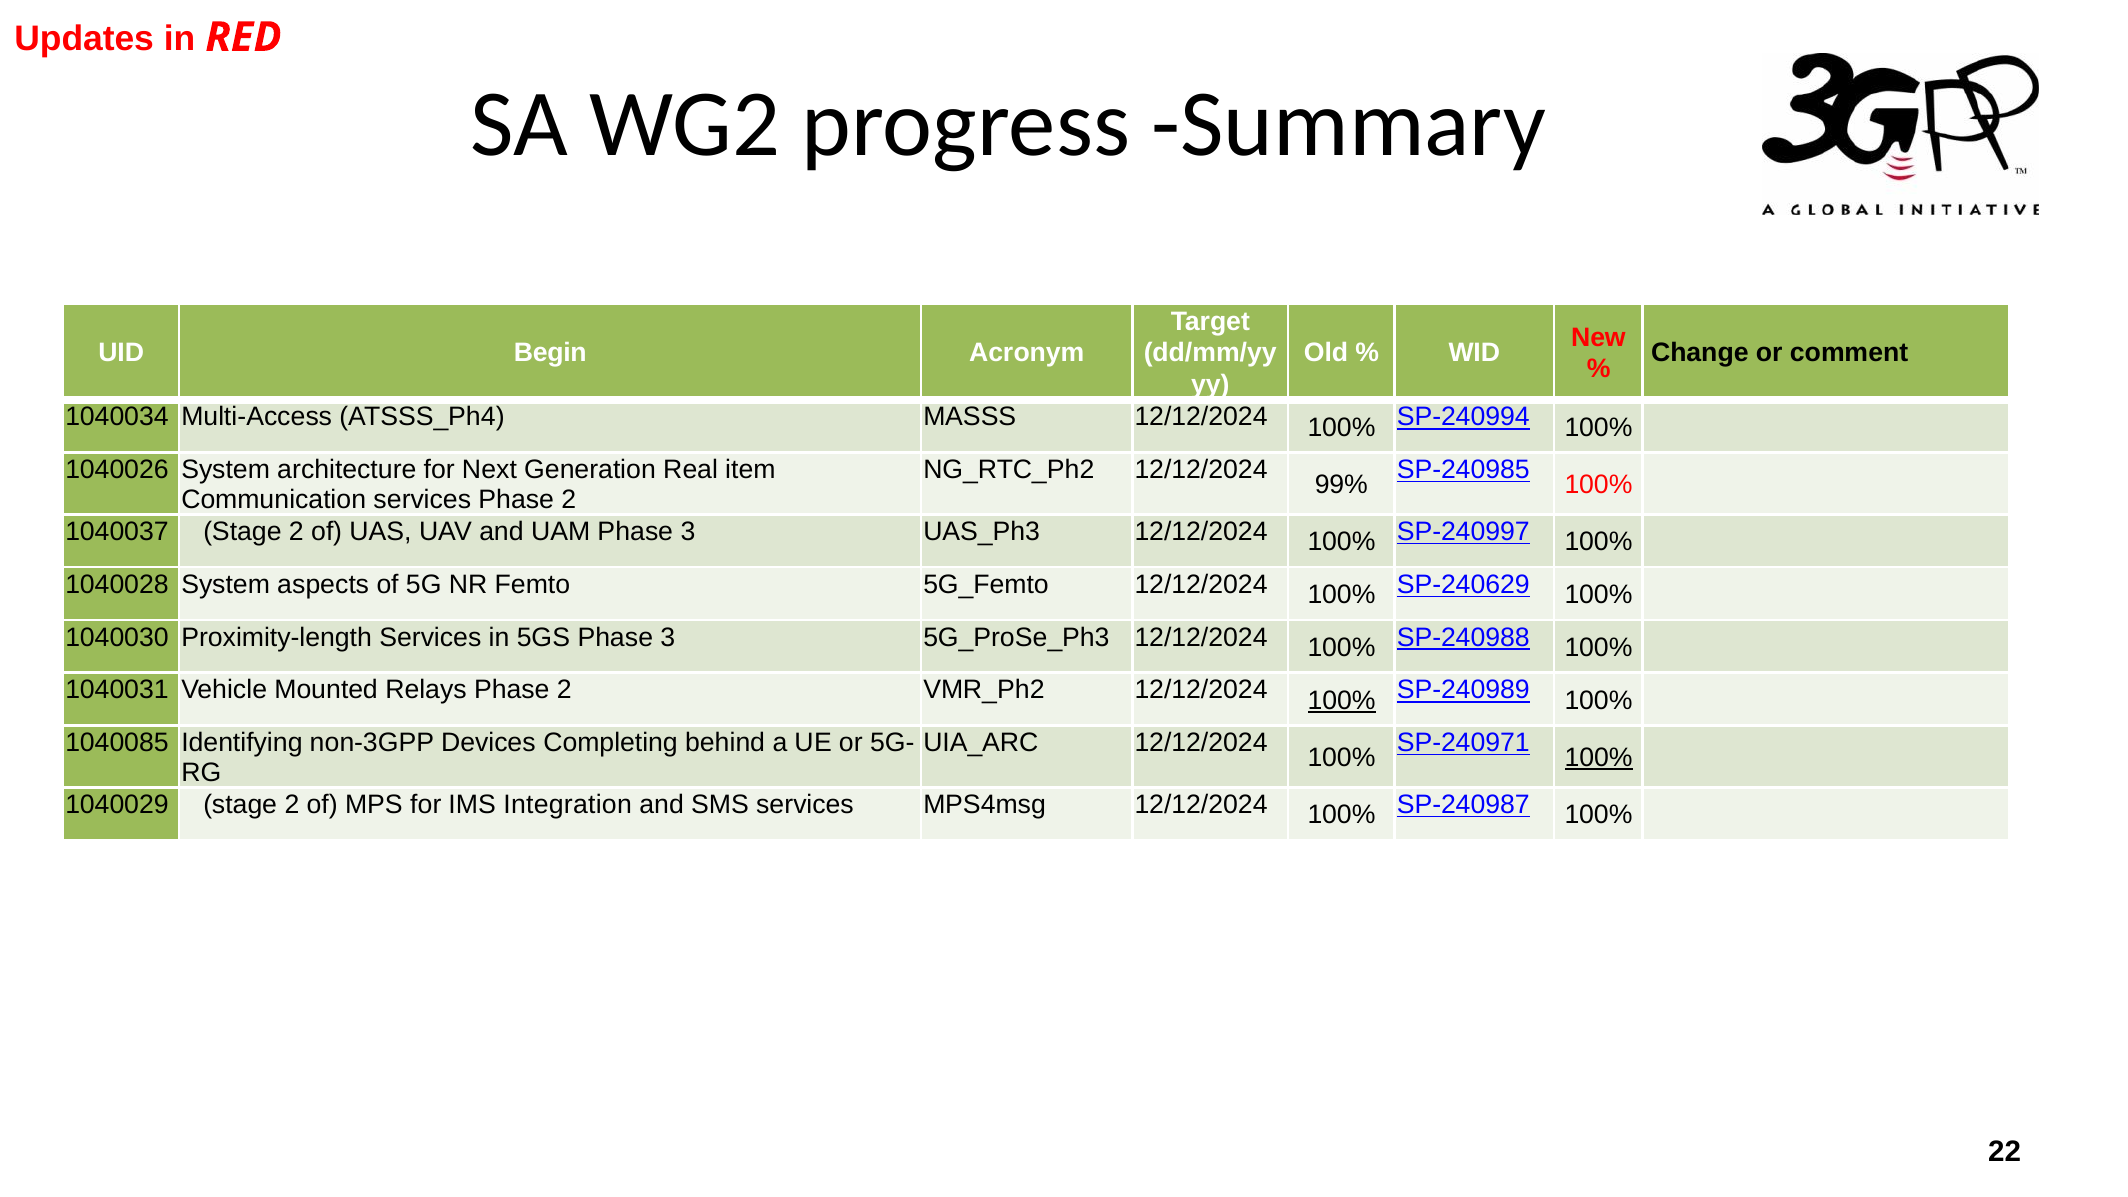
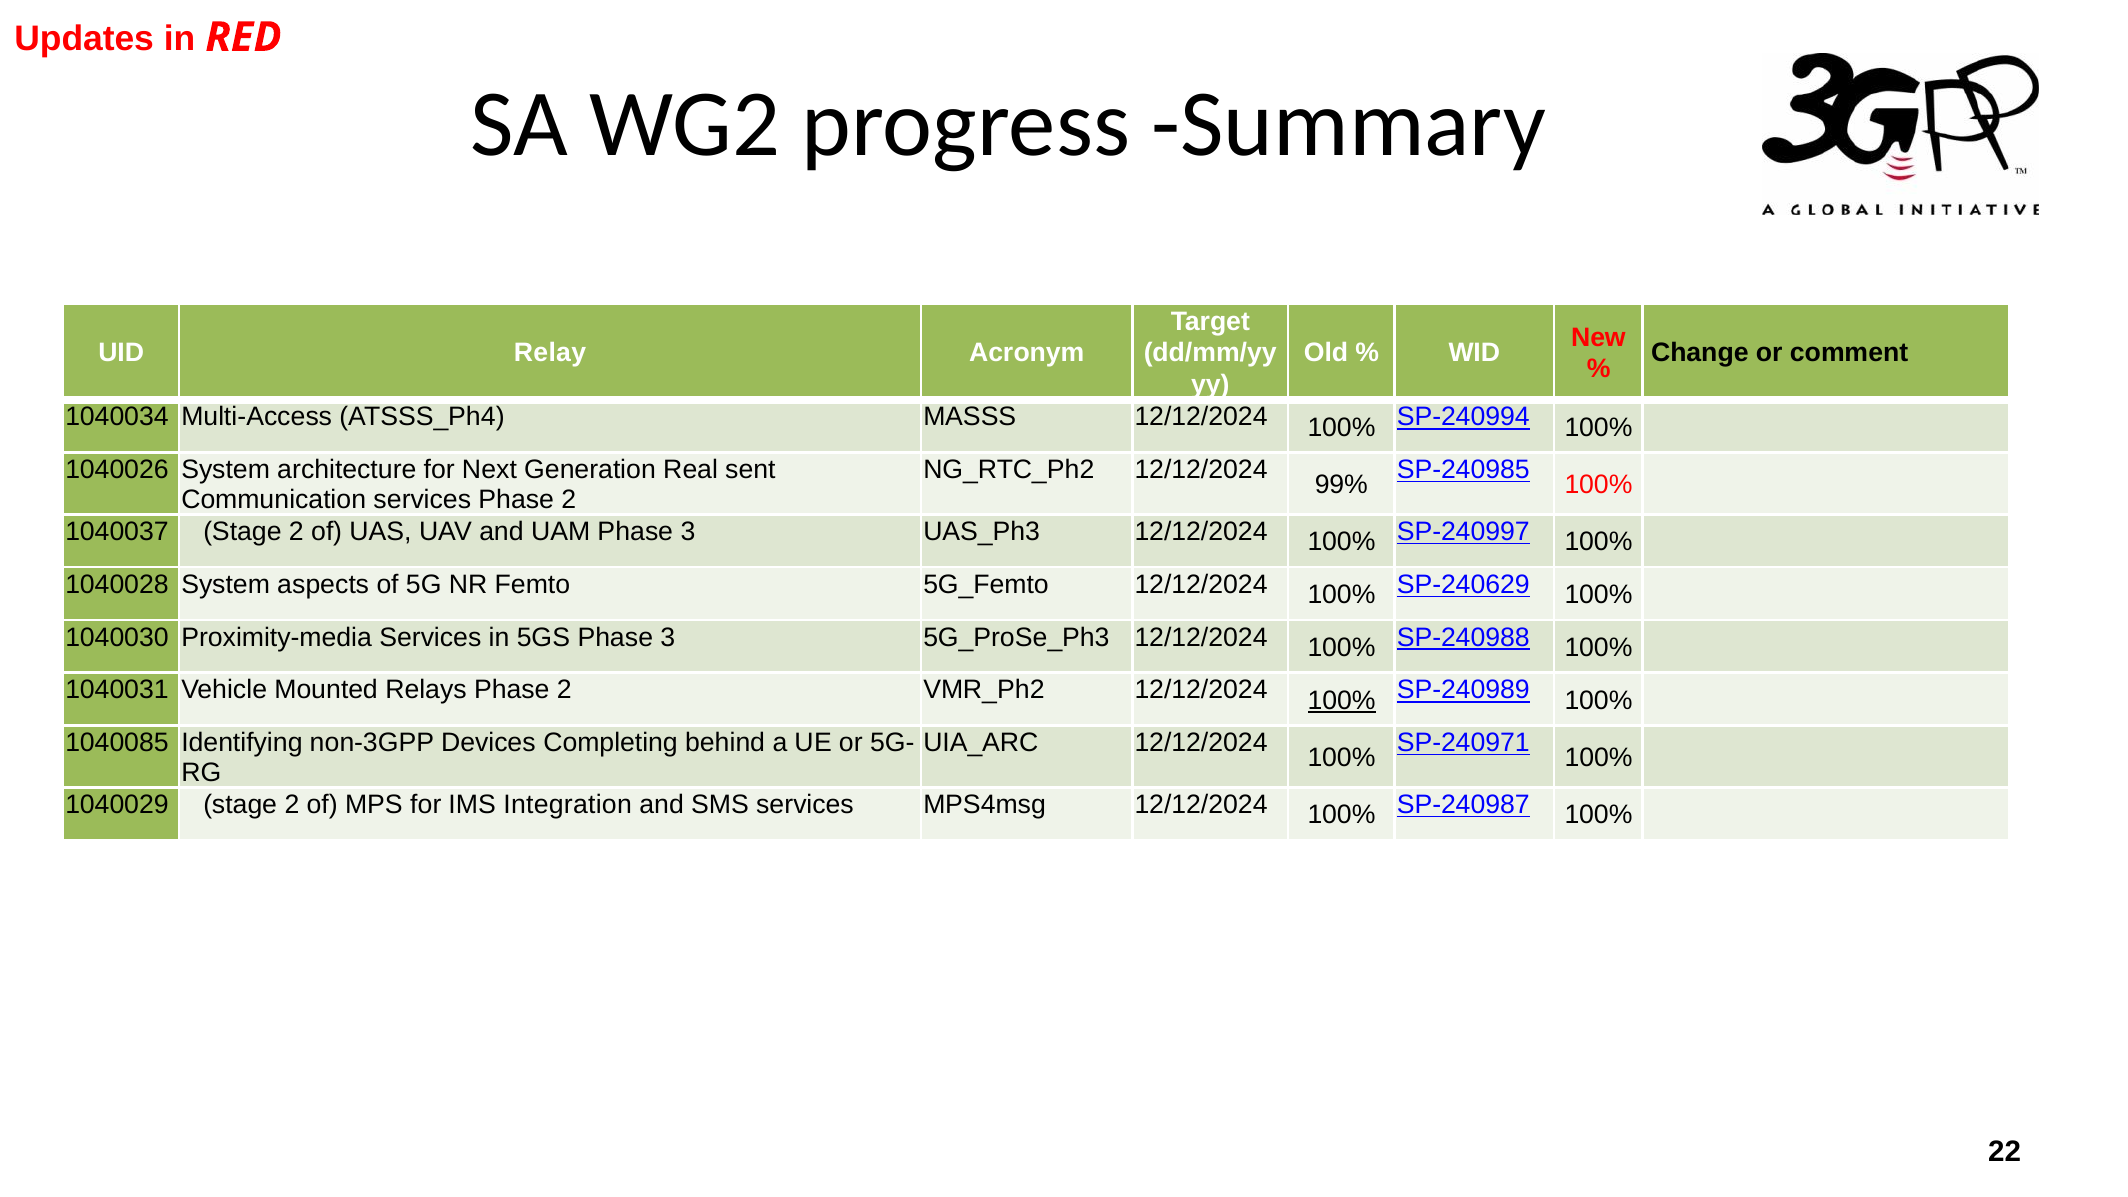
Begin: Begin -> Relay
item: item -> sent
Proximity-length: Proximity-length -> Proximity-media
100% at (1599, 758) underline: present -> none
